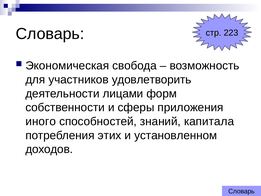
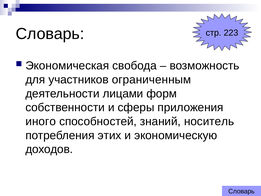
удовлетворить: удовлетворить -> ограниченным
капитала: капитала -> носитель
установленном: установленном -> экономическую
